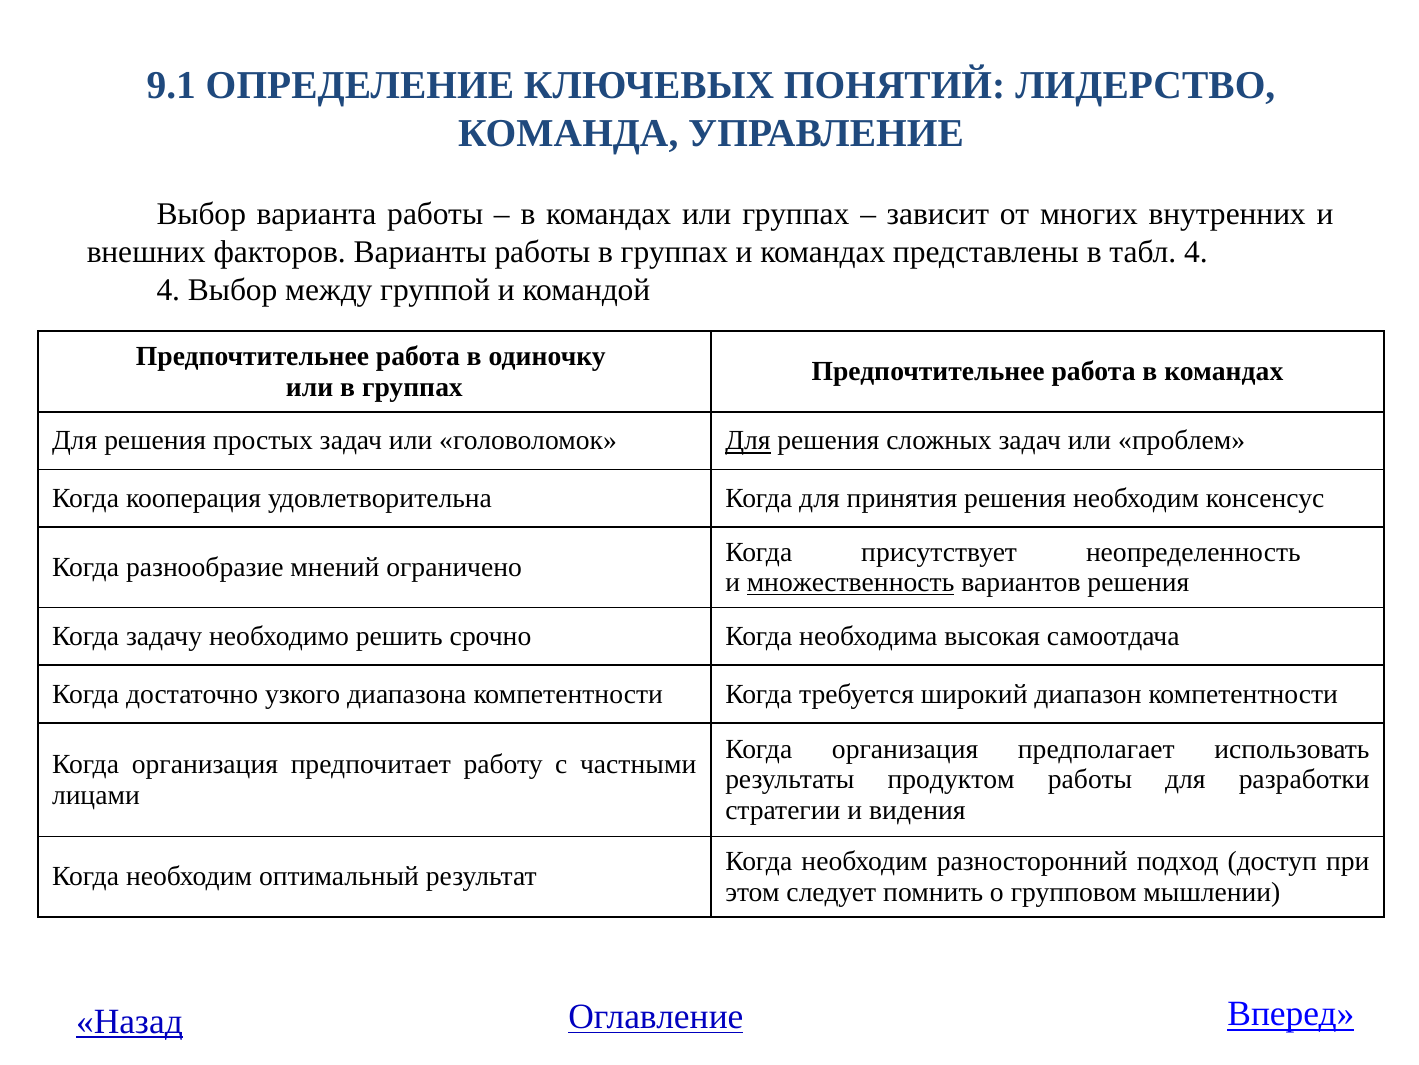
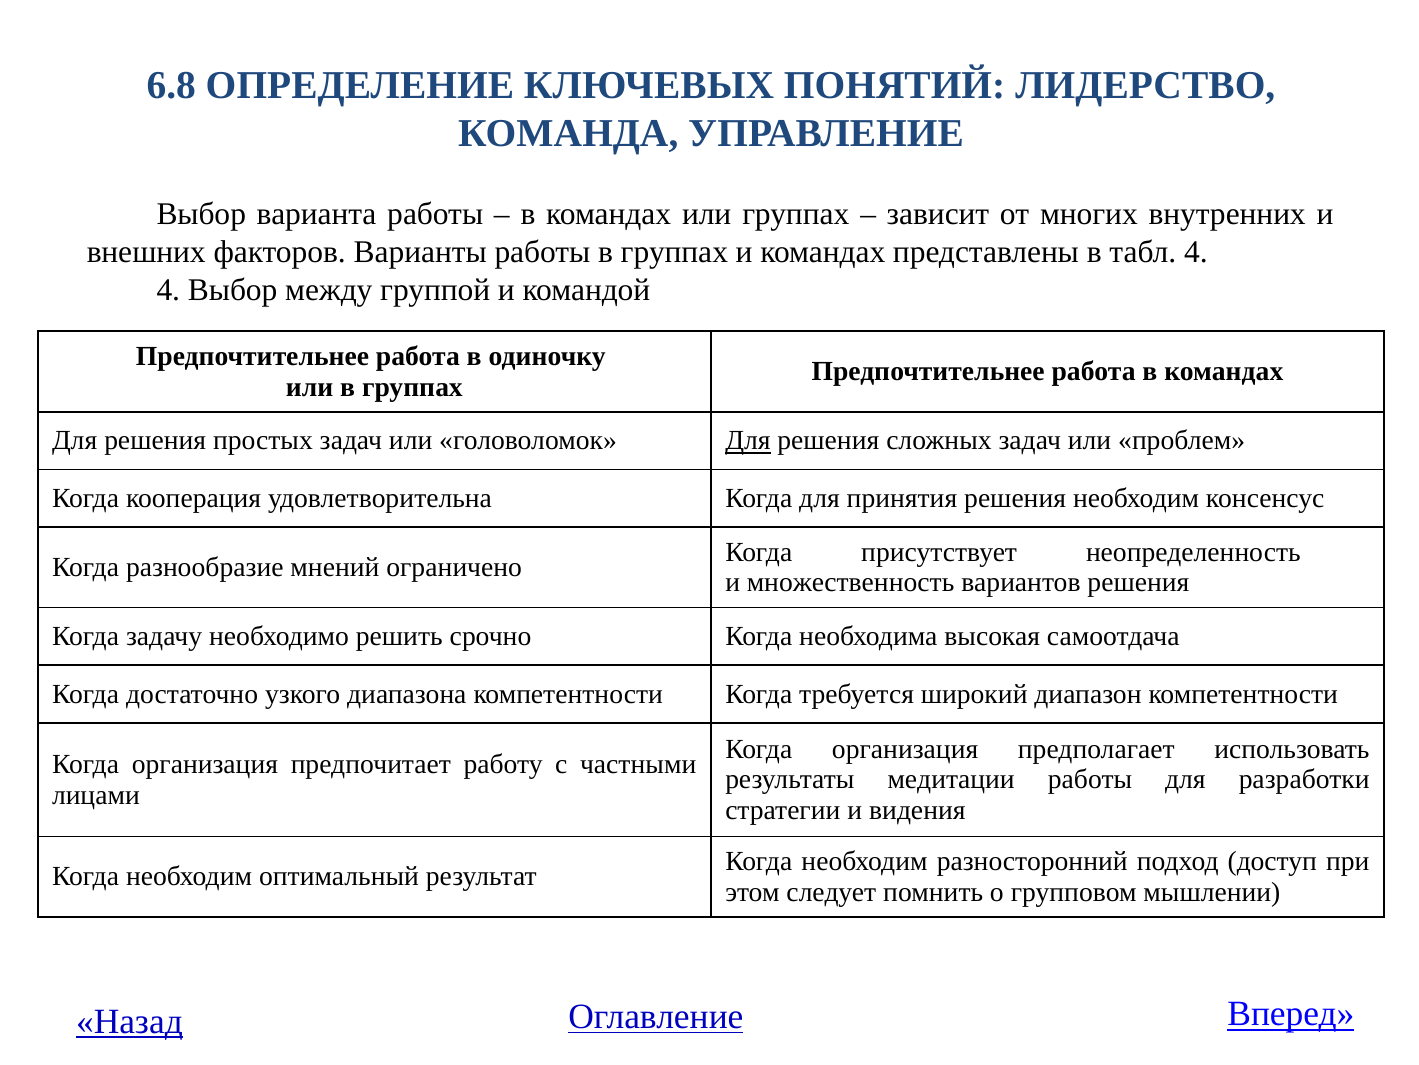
9.1: 9.1 -> 6.8
множественность underline: present -> none
продуктом: продуктом -> медитации
